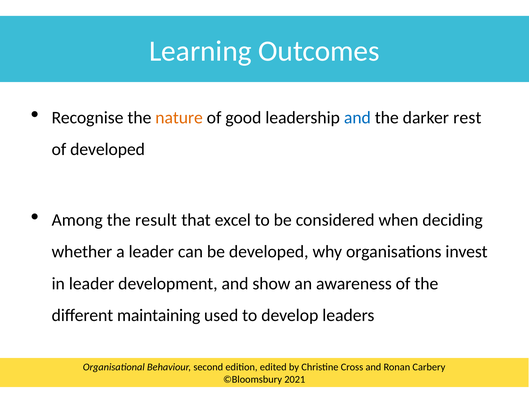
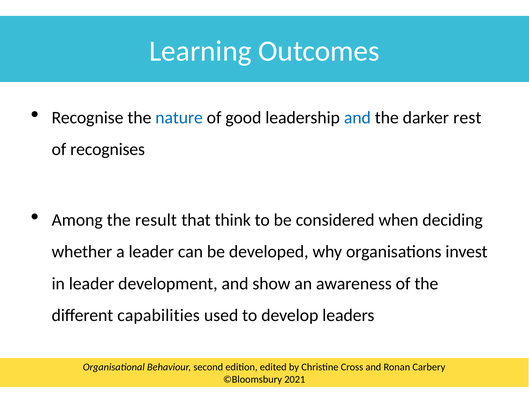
nature colour: orange -> blue
of developed: developed -> recognises
excel: excel -> think
maintaining: maintaining -> capabilities
